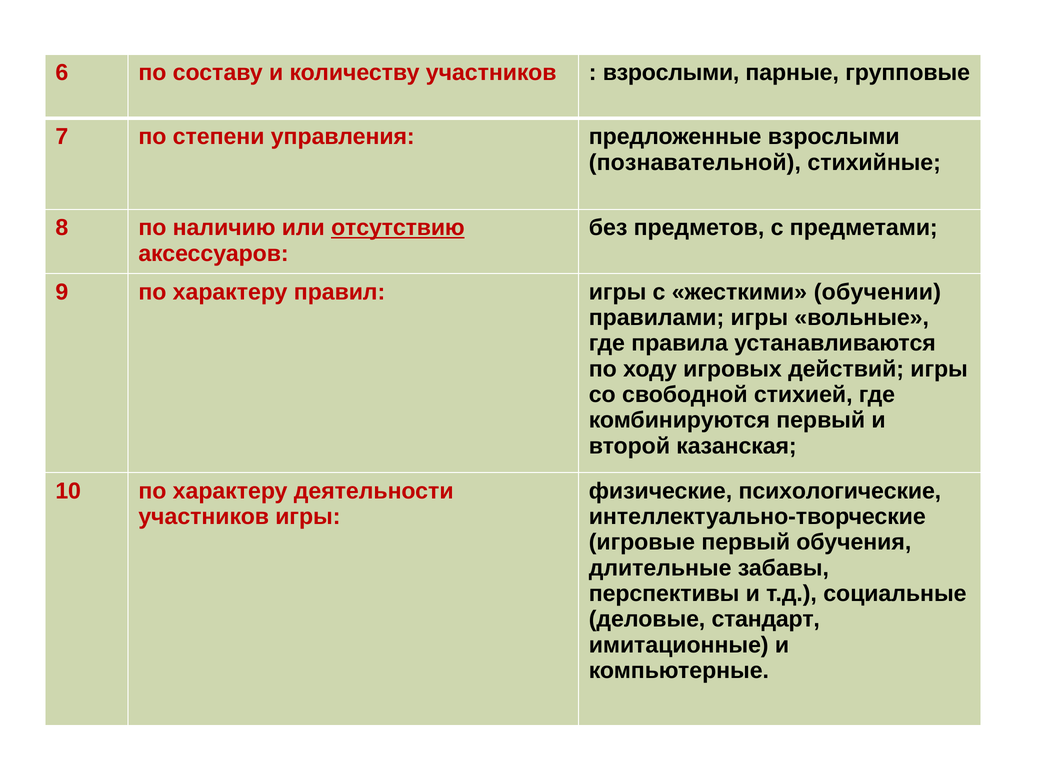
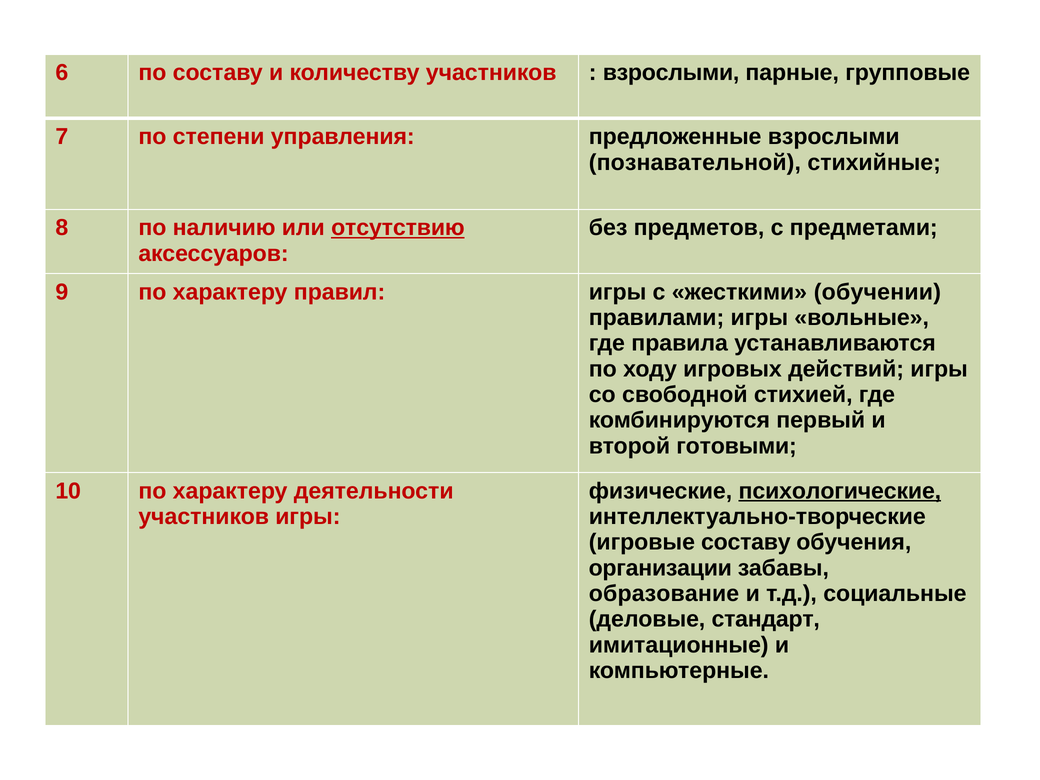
казанская: казанская -> готовыми
психологические underline: none -> present
игровые первый: первый -> составу
длительные: длительные -> организации
перспективы: перспективы -> образование
